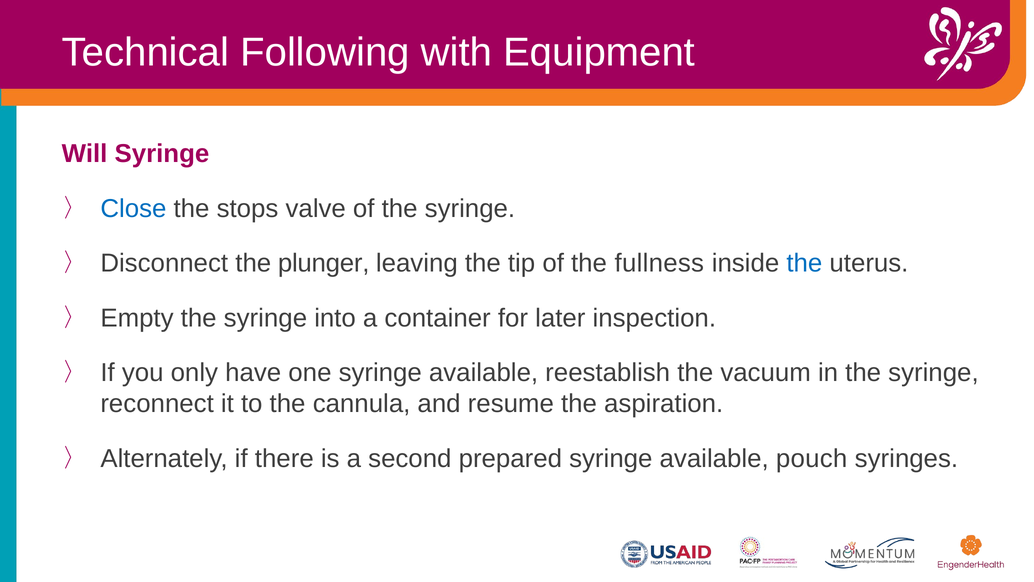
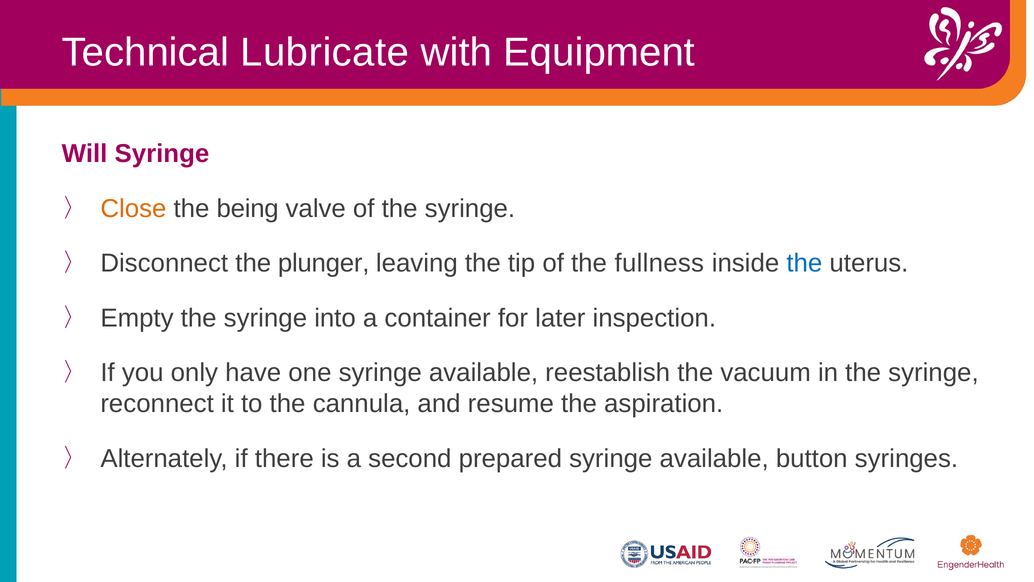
Following: Following -> Lubricate
Close colour: blue -> orange
stops: stops -> being
pouch: pouch -> button
